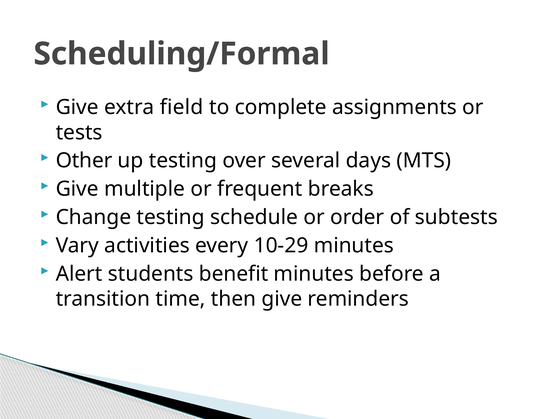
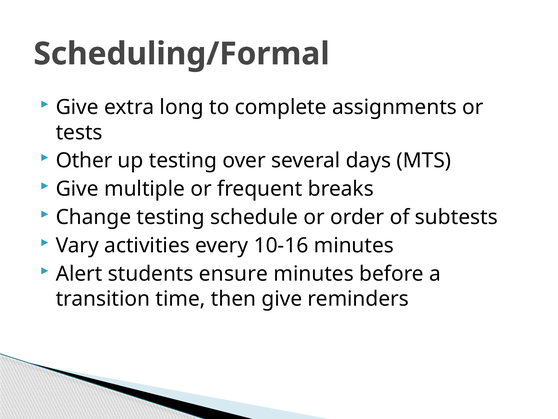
field: field -> long
10-29: 10-29 -> 10-16
benefit: benefit -> ensure
